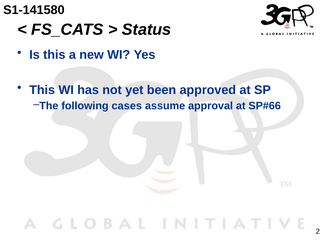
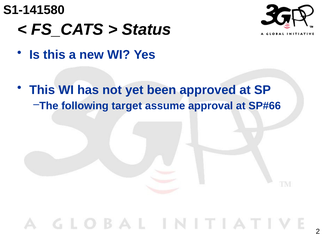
cases: cases -> target
